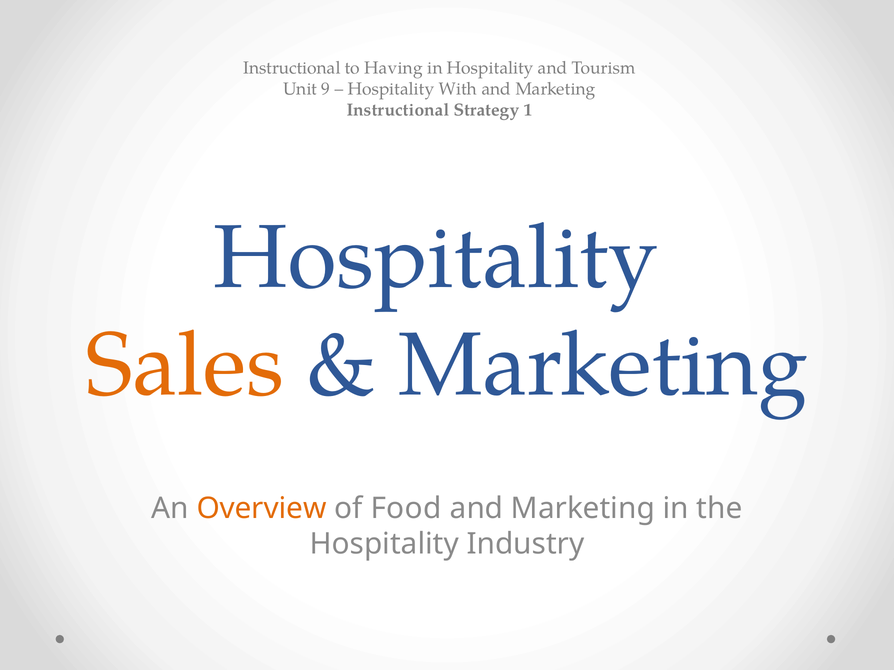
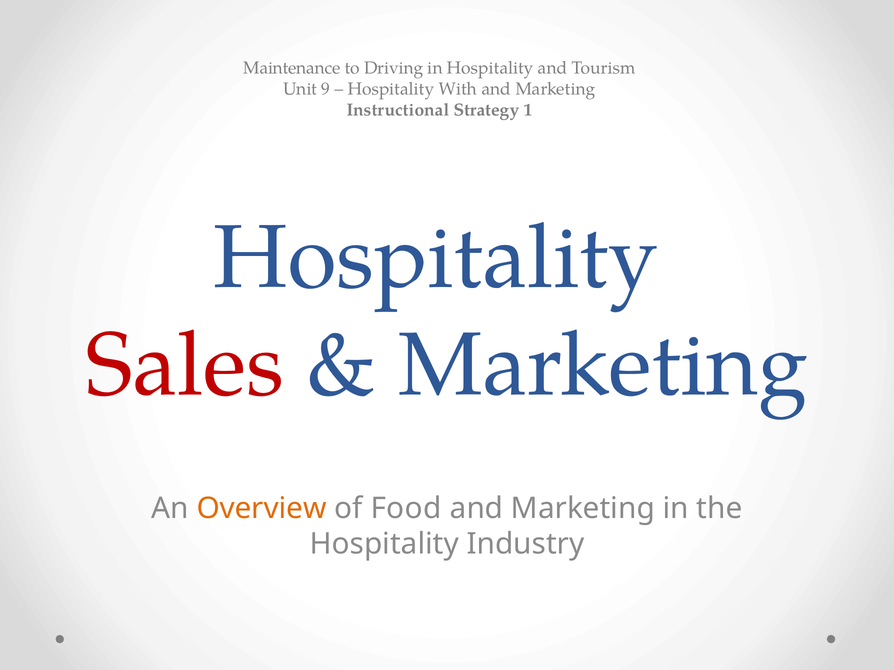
Instructional at (292, 68): Instructional -> Maintenance
Having: Having -> Driving
Sales colour: orange -> red
